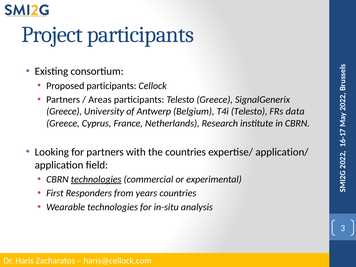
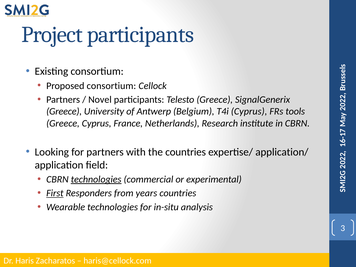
Proposed participants: participants -> consortium
Areas: Areas -> Novel
T4i Telesto: Telesto -> Cyprus
data: data -> tools
First underline: none -> present
